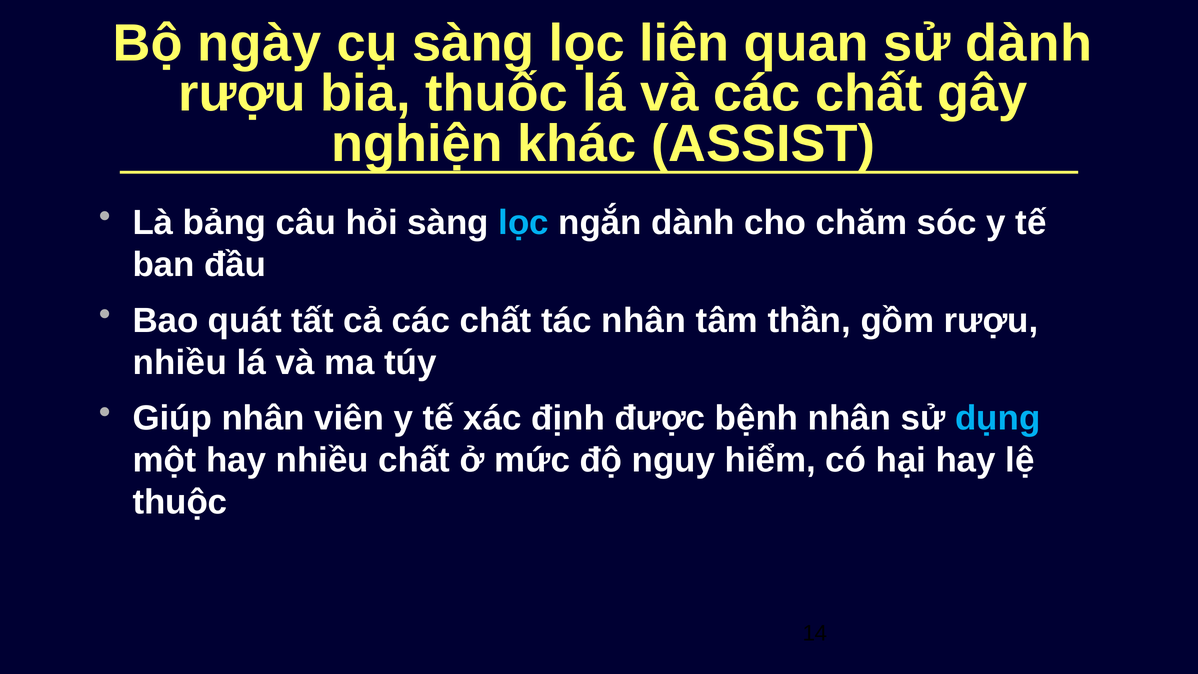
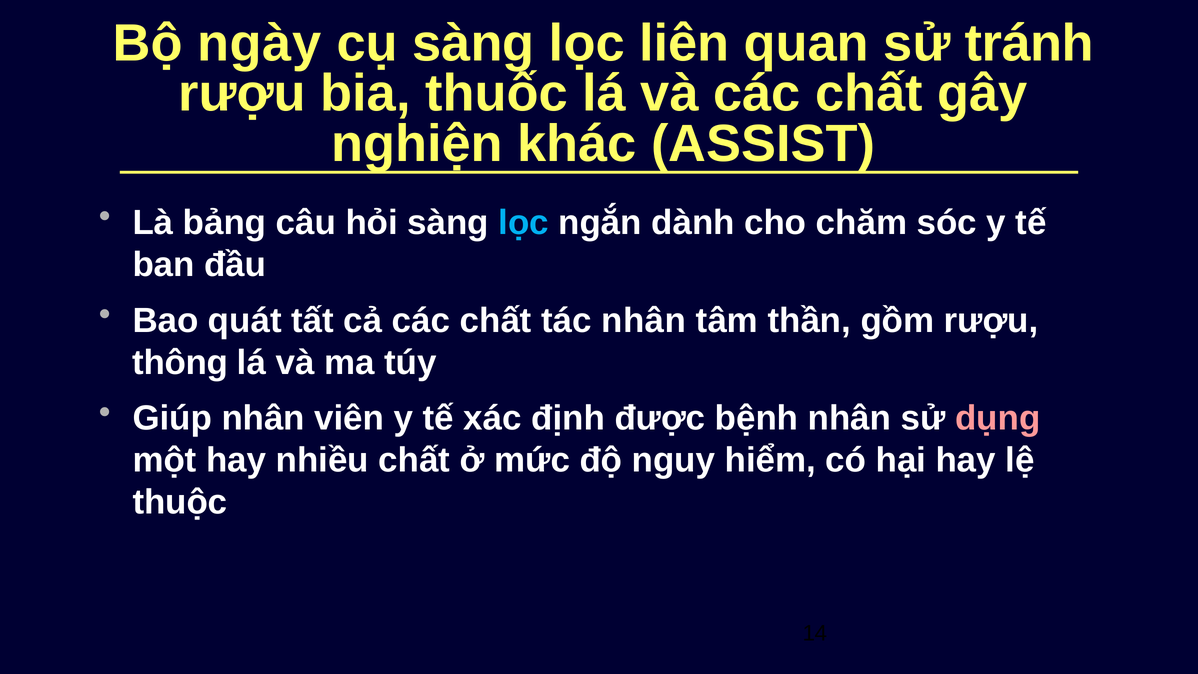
sử dành: dành -> tránh
nhiều at (180, 362): nhiều -> thông
dụng colour: light blue -> pink
